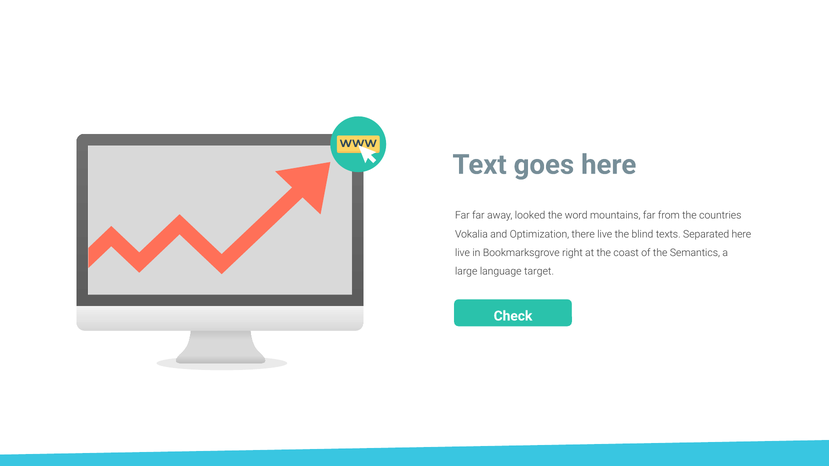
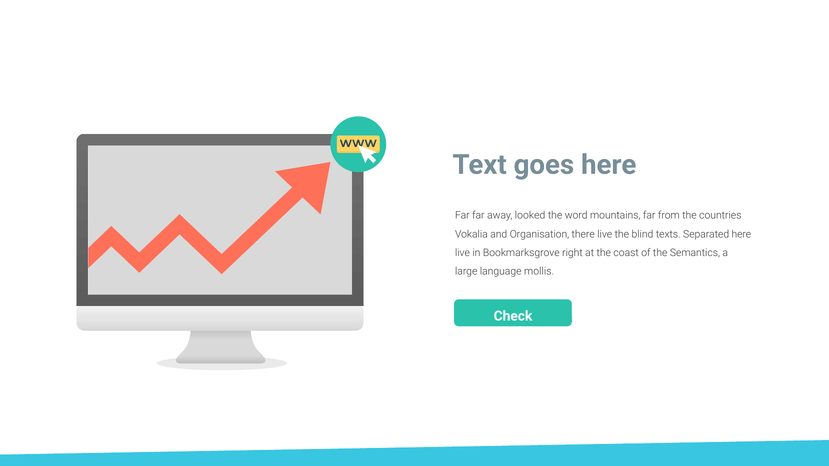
Optimization: Optimization -> Organisation
target: target -> mollis
